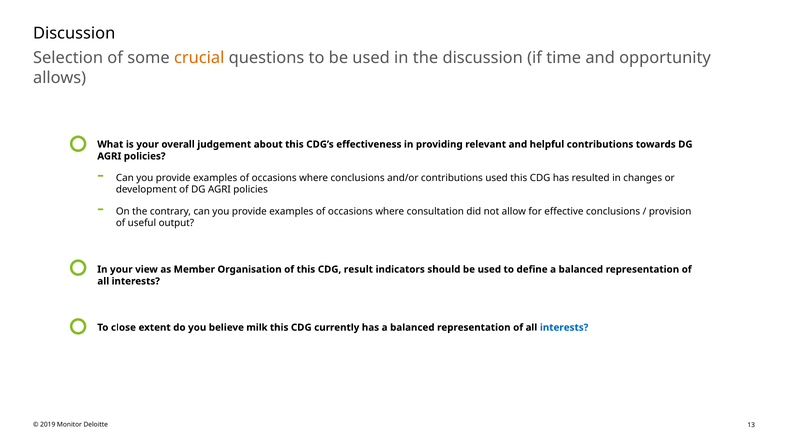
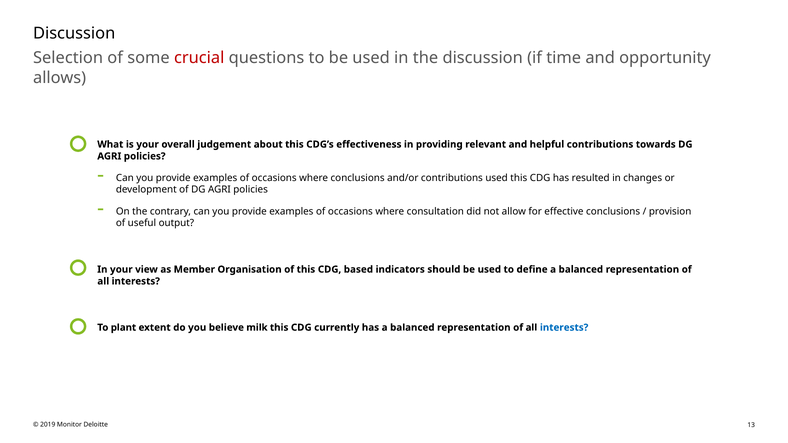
crucial colour: orange -> red
result: result -> based
close: close -> plant
